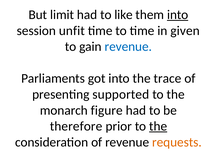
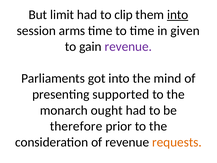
like: like -> clip
unfit: unfit -> arms
revenue at (128, 47) colour: blue -> purple
trace: trace -> mind
figure: figure -> ought
the at (158, 126) underline: present -> none
